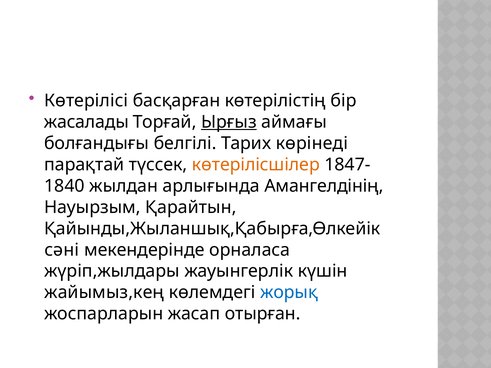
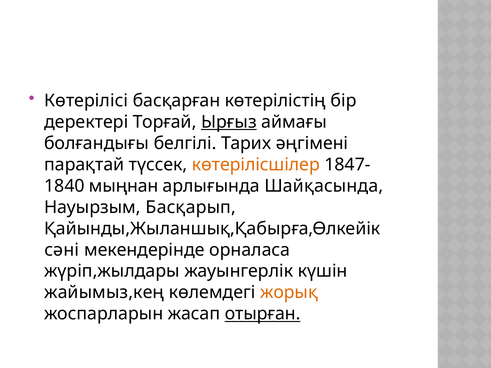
жасалады: жасалады -> деректері
көрінеді: көрінеді -> әңгімені
жылдан: жылдан -> мыңнан
Амангелдінің: Амангелдінің -> Шайқасында
Қарайтын: Қарайтын -> Басқарып
жорық colour: blue -> orange
отырған underline: none -> present
